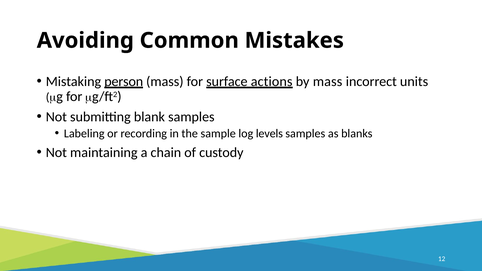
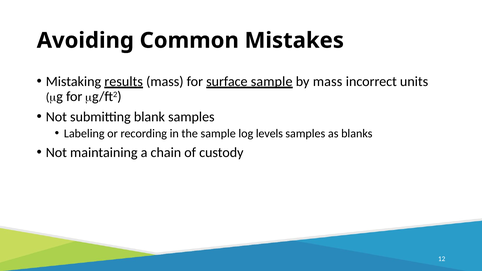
person: person -> results
surface actions: actions -> sample
